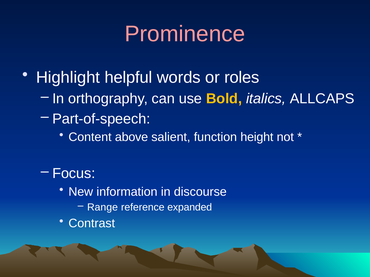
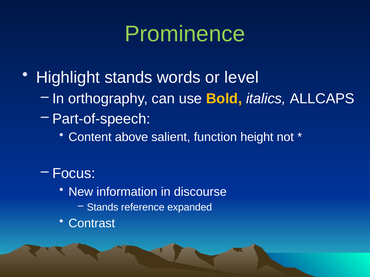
Prominence colour: pink -> light green
Highlight helpful: helpful -> stands
roles: roles -> level
Range at (103, 208): Range -> Stands
